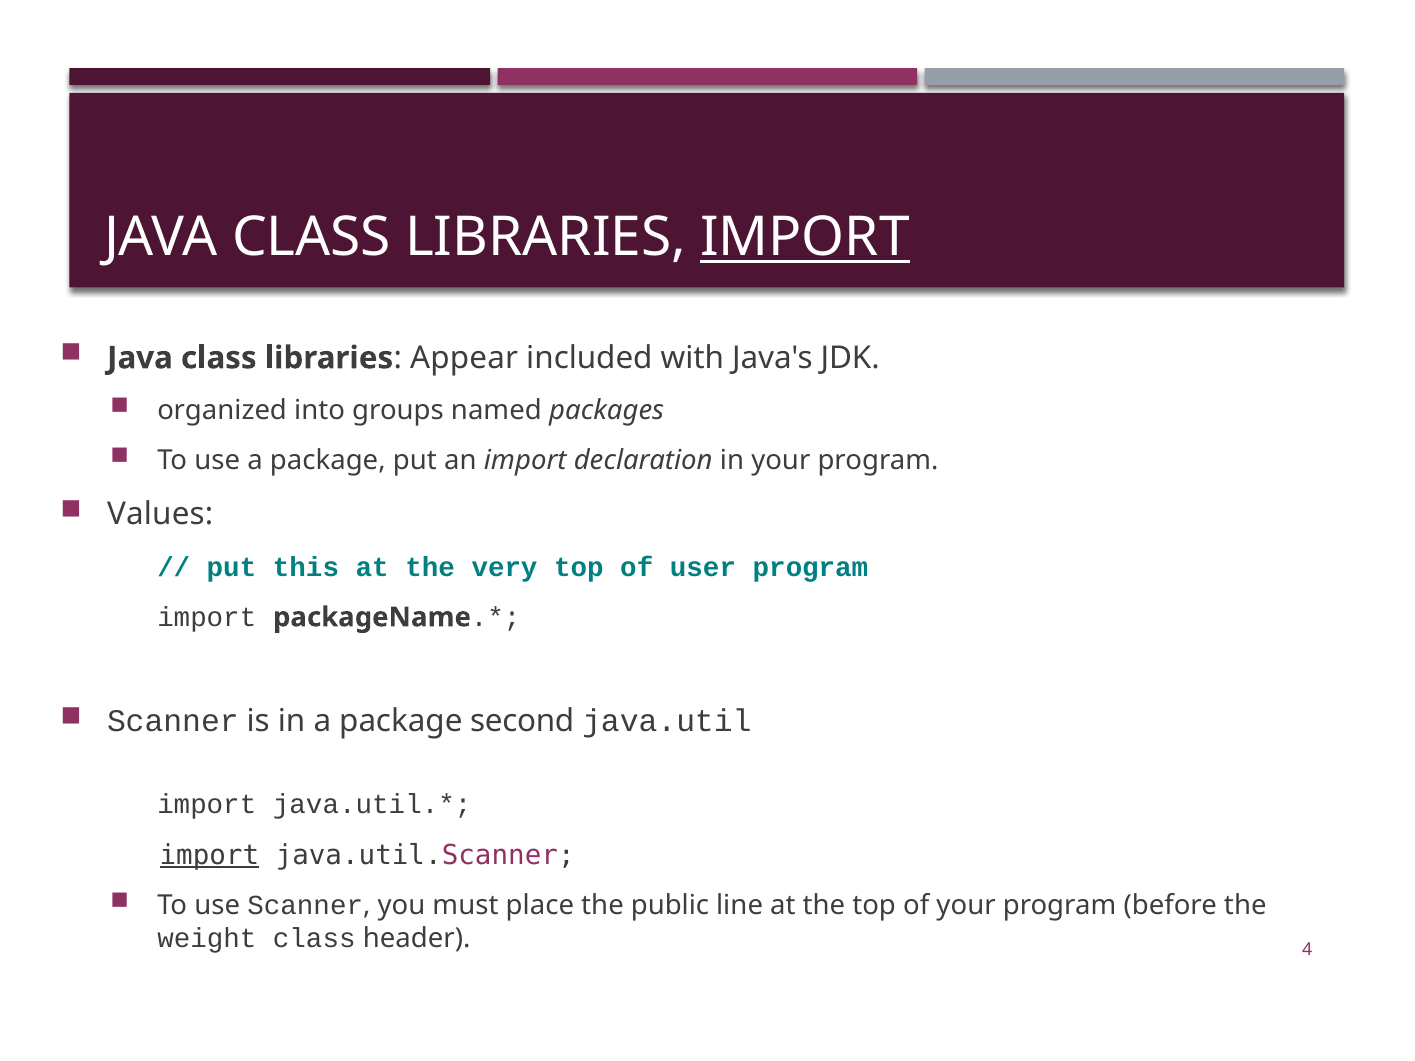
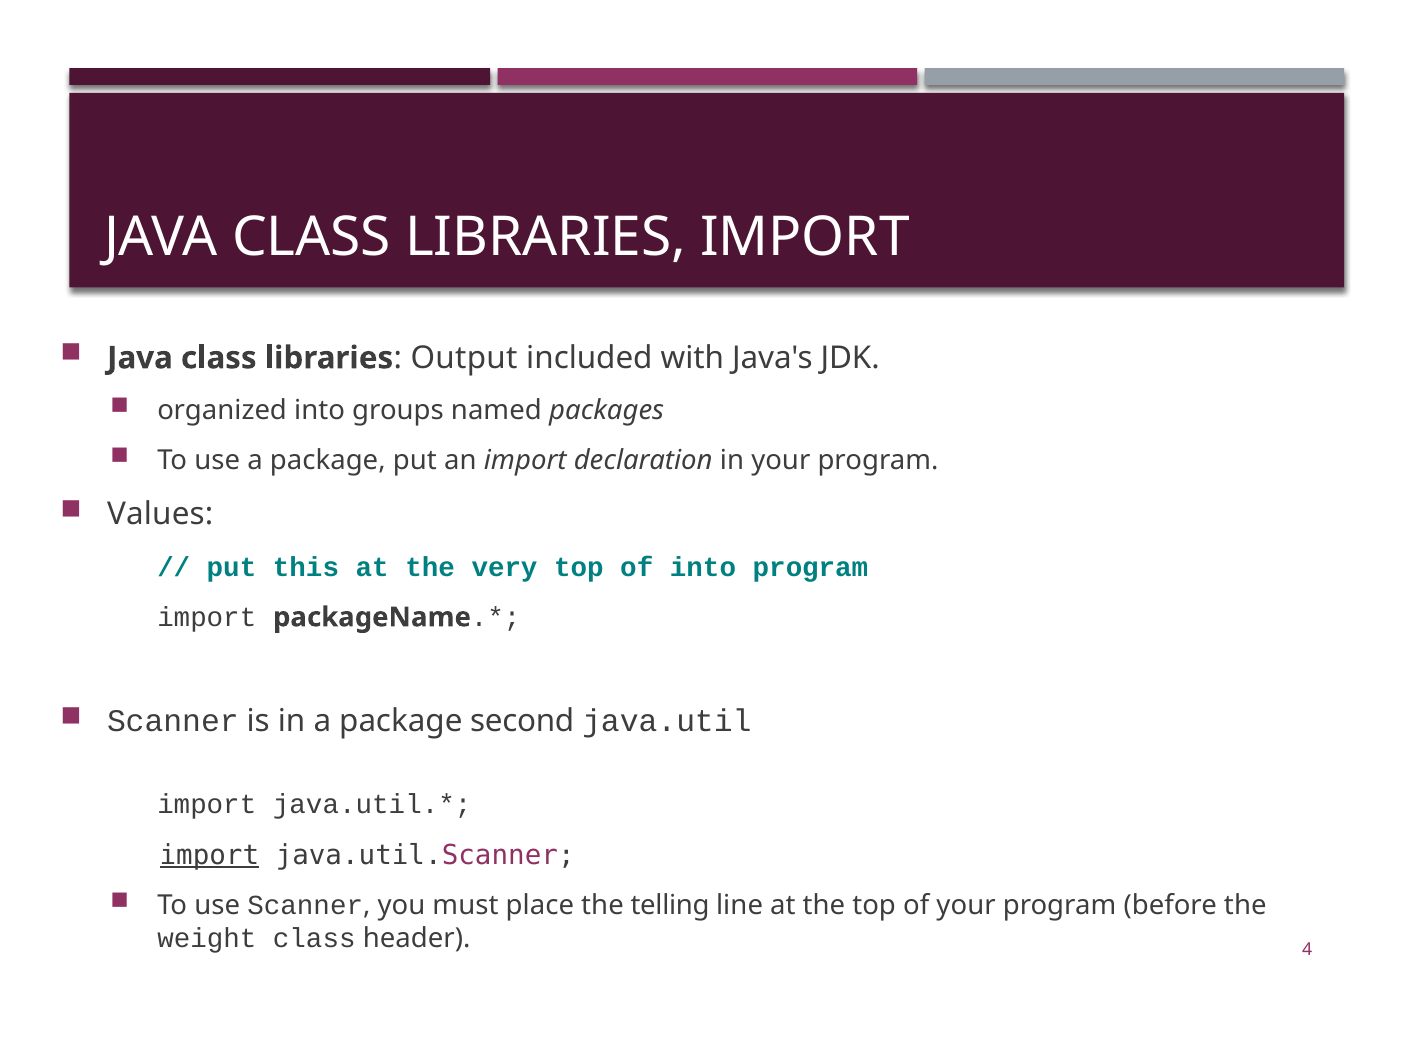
IMPORT at (805, 238) underline: present -> none
Appear: Appear -> Output
of user: user -> into
public: public -> telling
